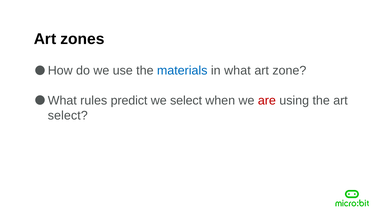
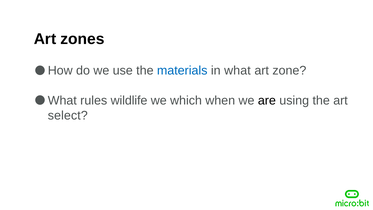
predict: predict -> wildlife
we select: select -> which
are colour: red -> black
